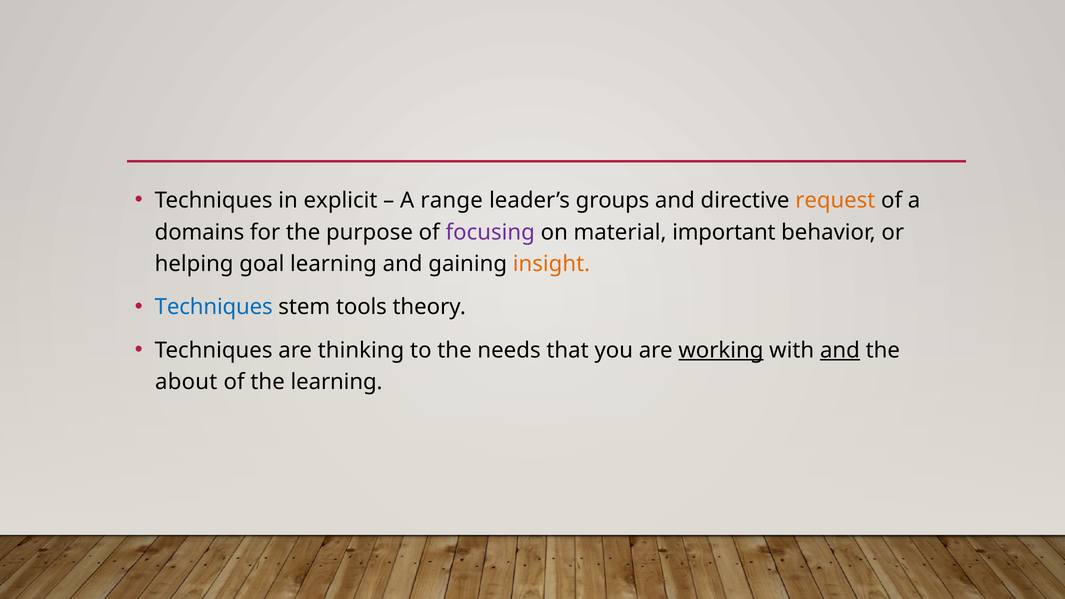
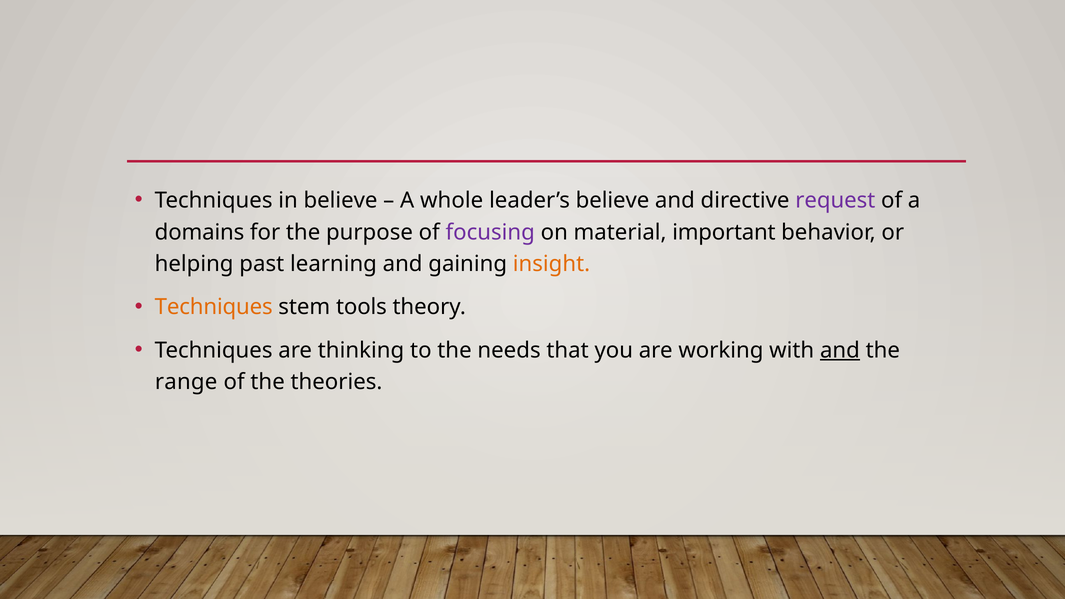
in explicit: explicit -> believe
range: range -> whole
leader’s groups: groups -> believe
request colour: orange -> purple
goal: goal -> past
Techniques at (214, 307) colour: blue -> orange
working underline: present -> none
about: about -> range
the learning: learning -> theories
